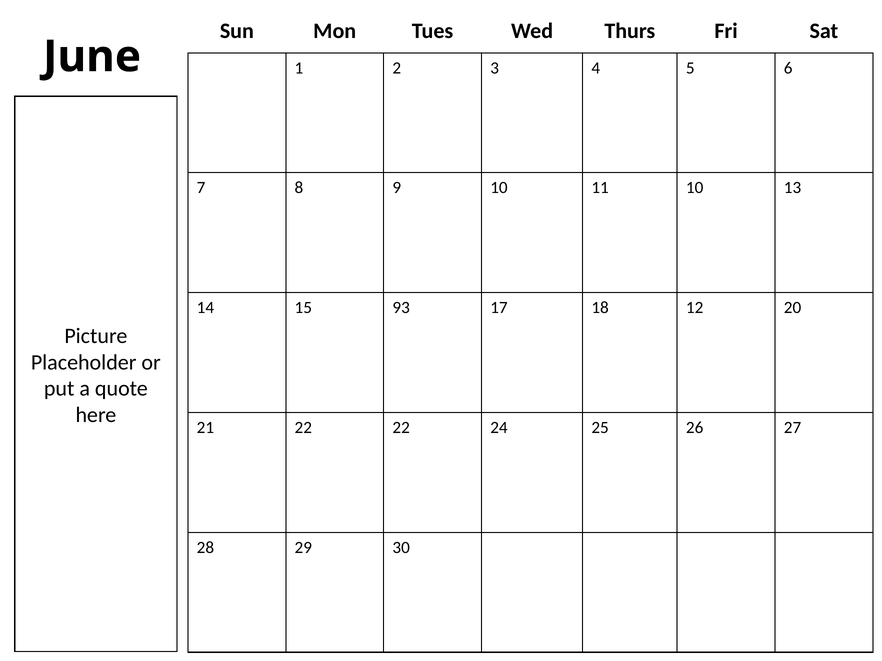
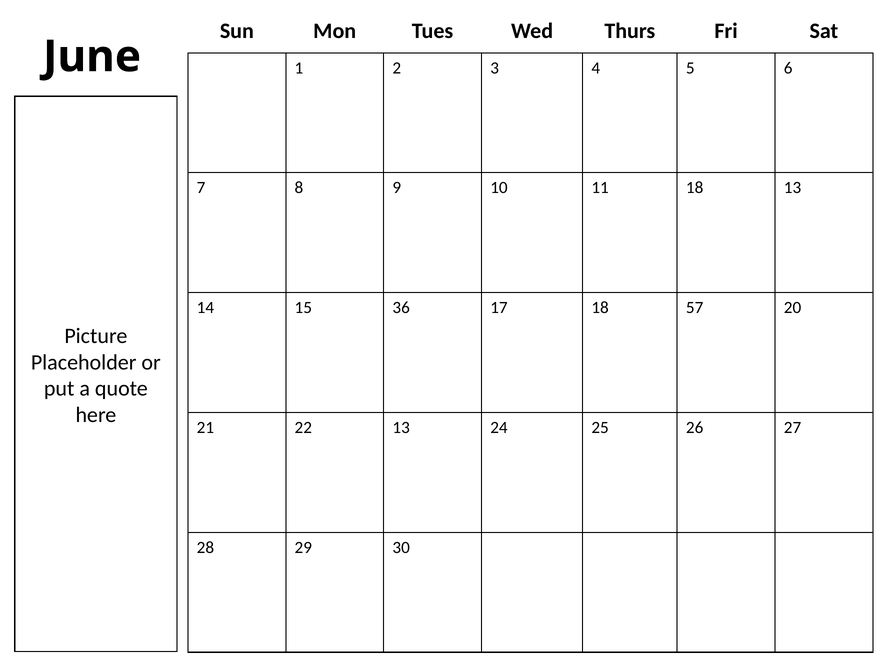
11 10: 10 -> 18
93: 93 -> 36
12: 12 -> 57
22 22: 22 -> 13
